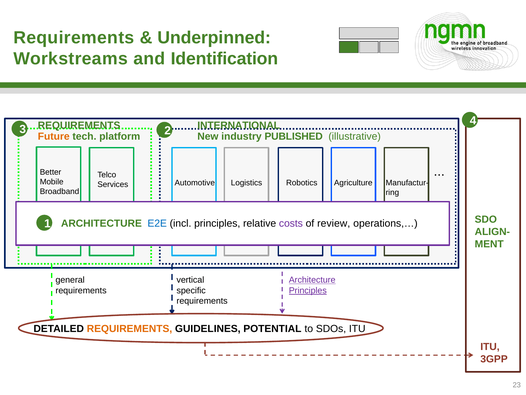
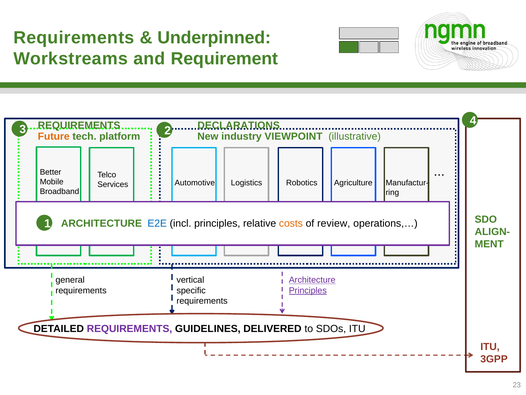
Identification: Identification -> Requirement
INTERNATIONAL: INTERNATIONAL -> DECLARATIONS
PUBLISHED: PUBLISHED -> VIEWPOINT
costs colour: purple -> orange
REQUIREMENTS at (130, 328) colour: orange -> purple
POTENTIAL: POTENTIAL -> DELIVERED
